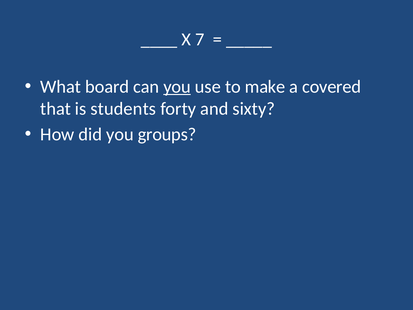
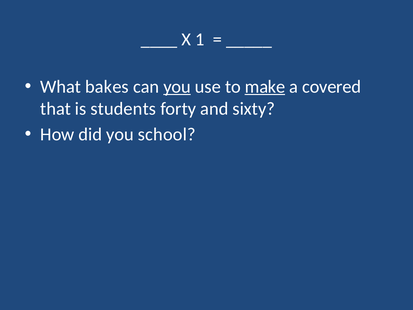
7: 7 -> 1
board: board -> bakes
make underline: none -> present
groups: groups -> school
